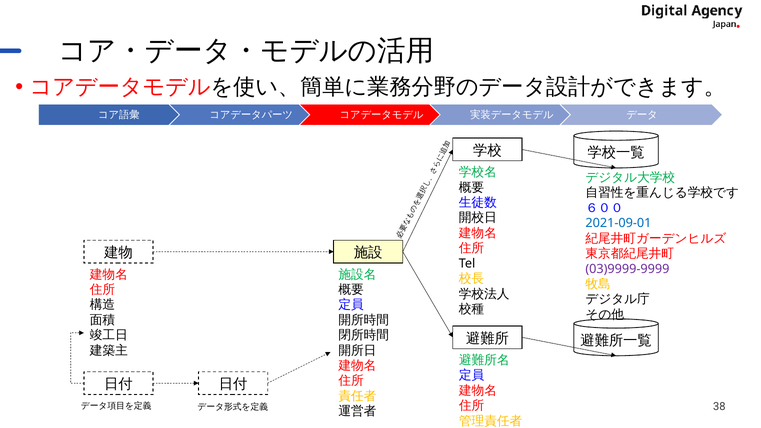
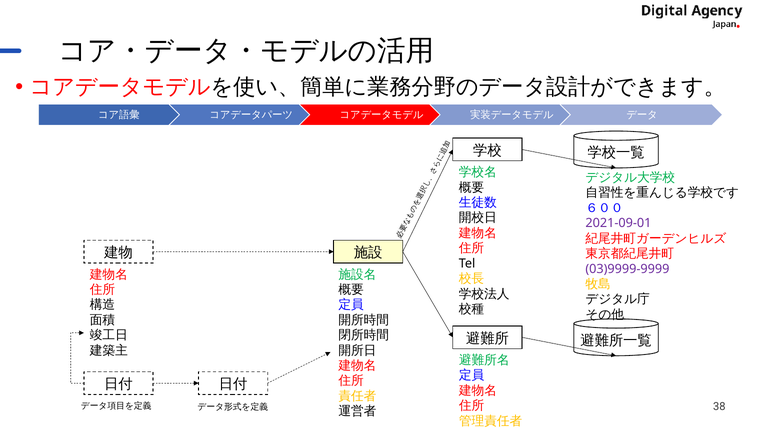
2021-09-01 colour: blue -> purple
